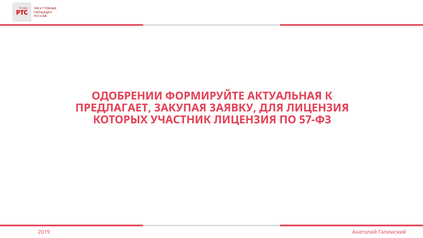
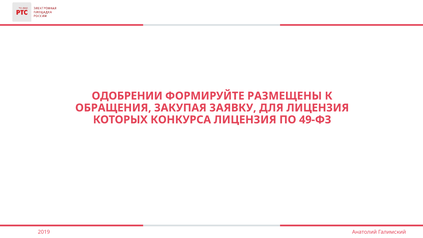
АКТУАЛЬНАЯ: АКТУАЛЬНАЯ -> РАЗМЕЩЕНЫ
ПРЕДЛАГАЕТ: ПРЕДЛАГАЕТ -> ОБРАЩЕНИЯ
УЧАСТНИК: УЧАСТНИК -> КОНКУРСА
57-ФЗ: 57-ФЗ -> 49-ФЗ
